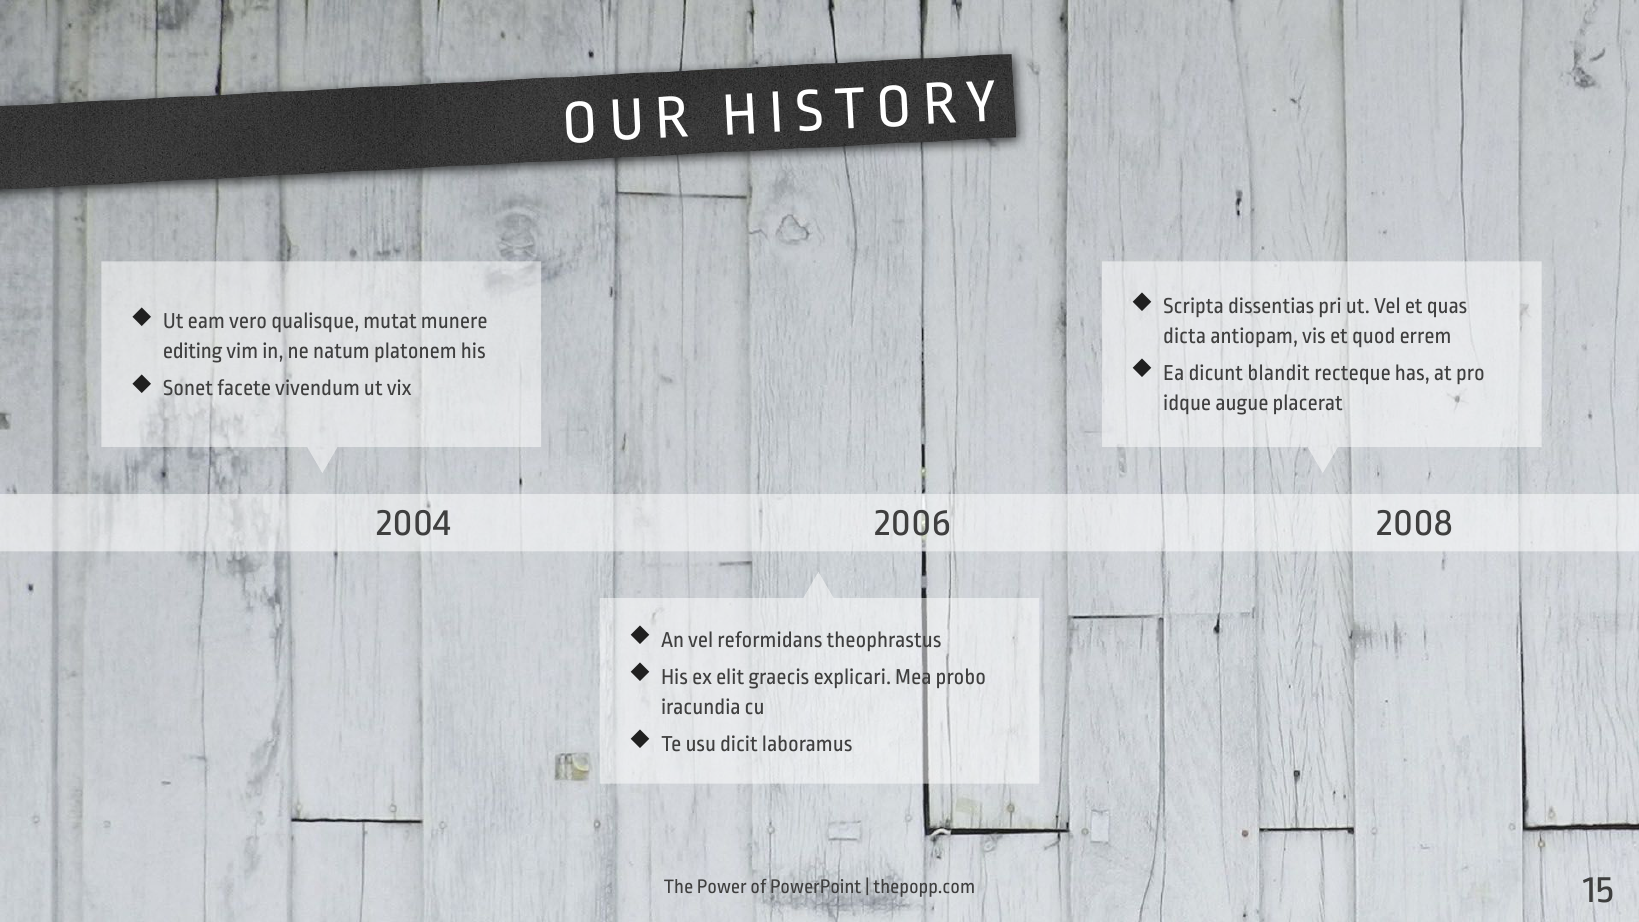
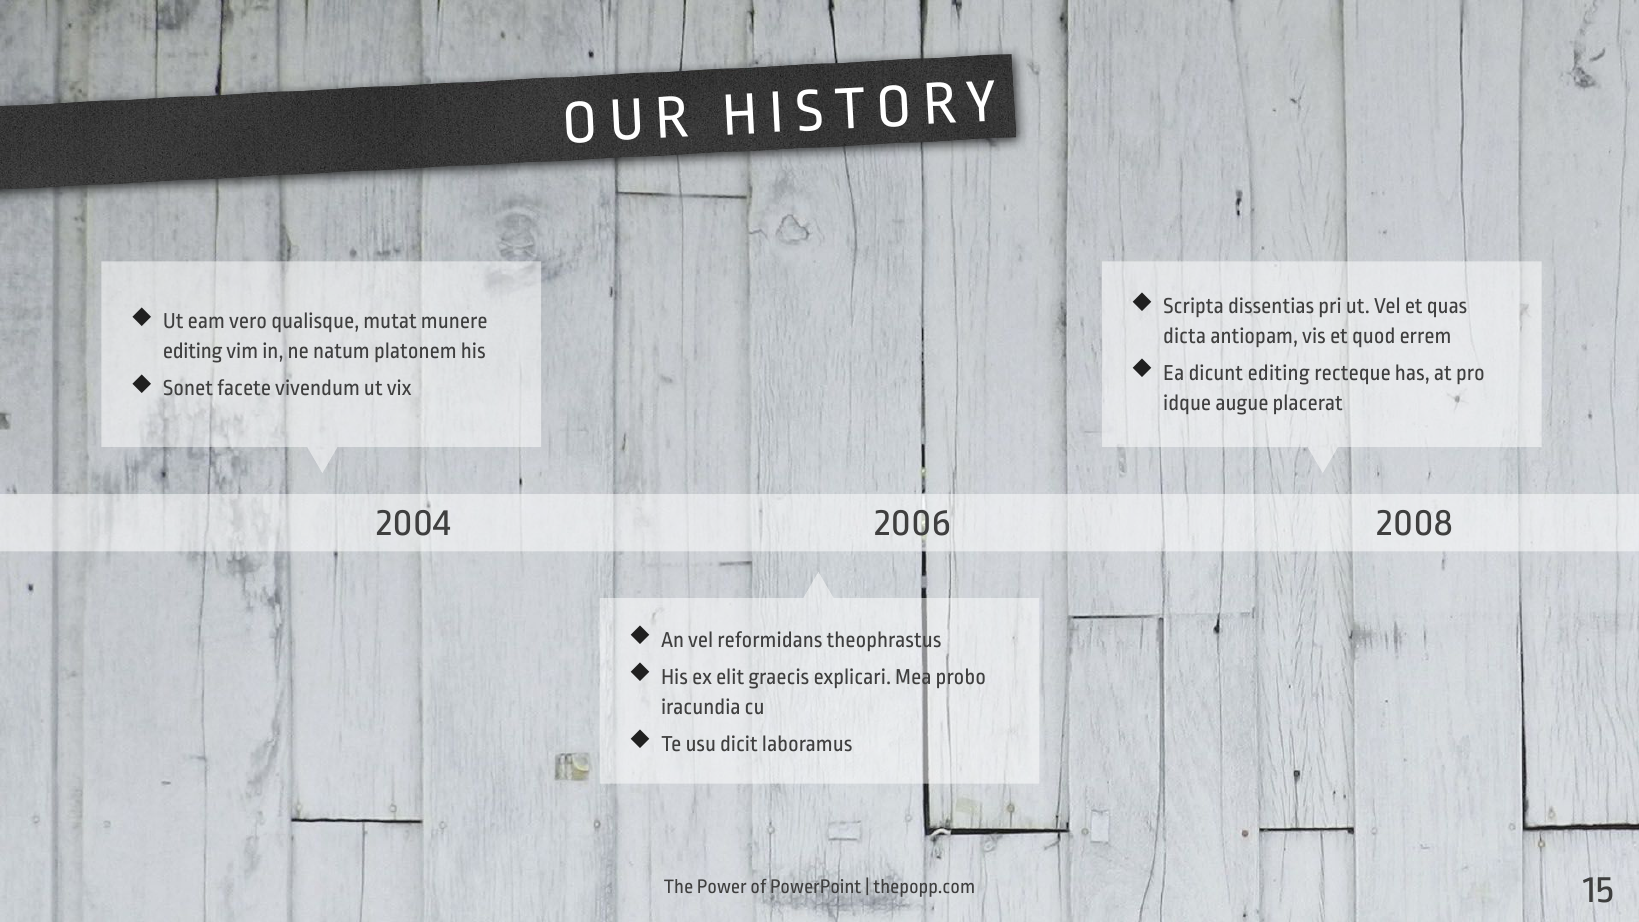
dicunt blandit: blandit -> editing
